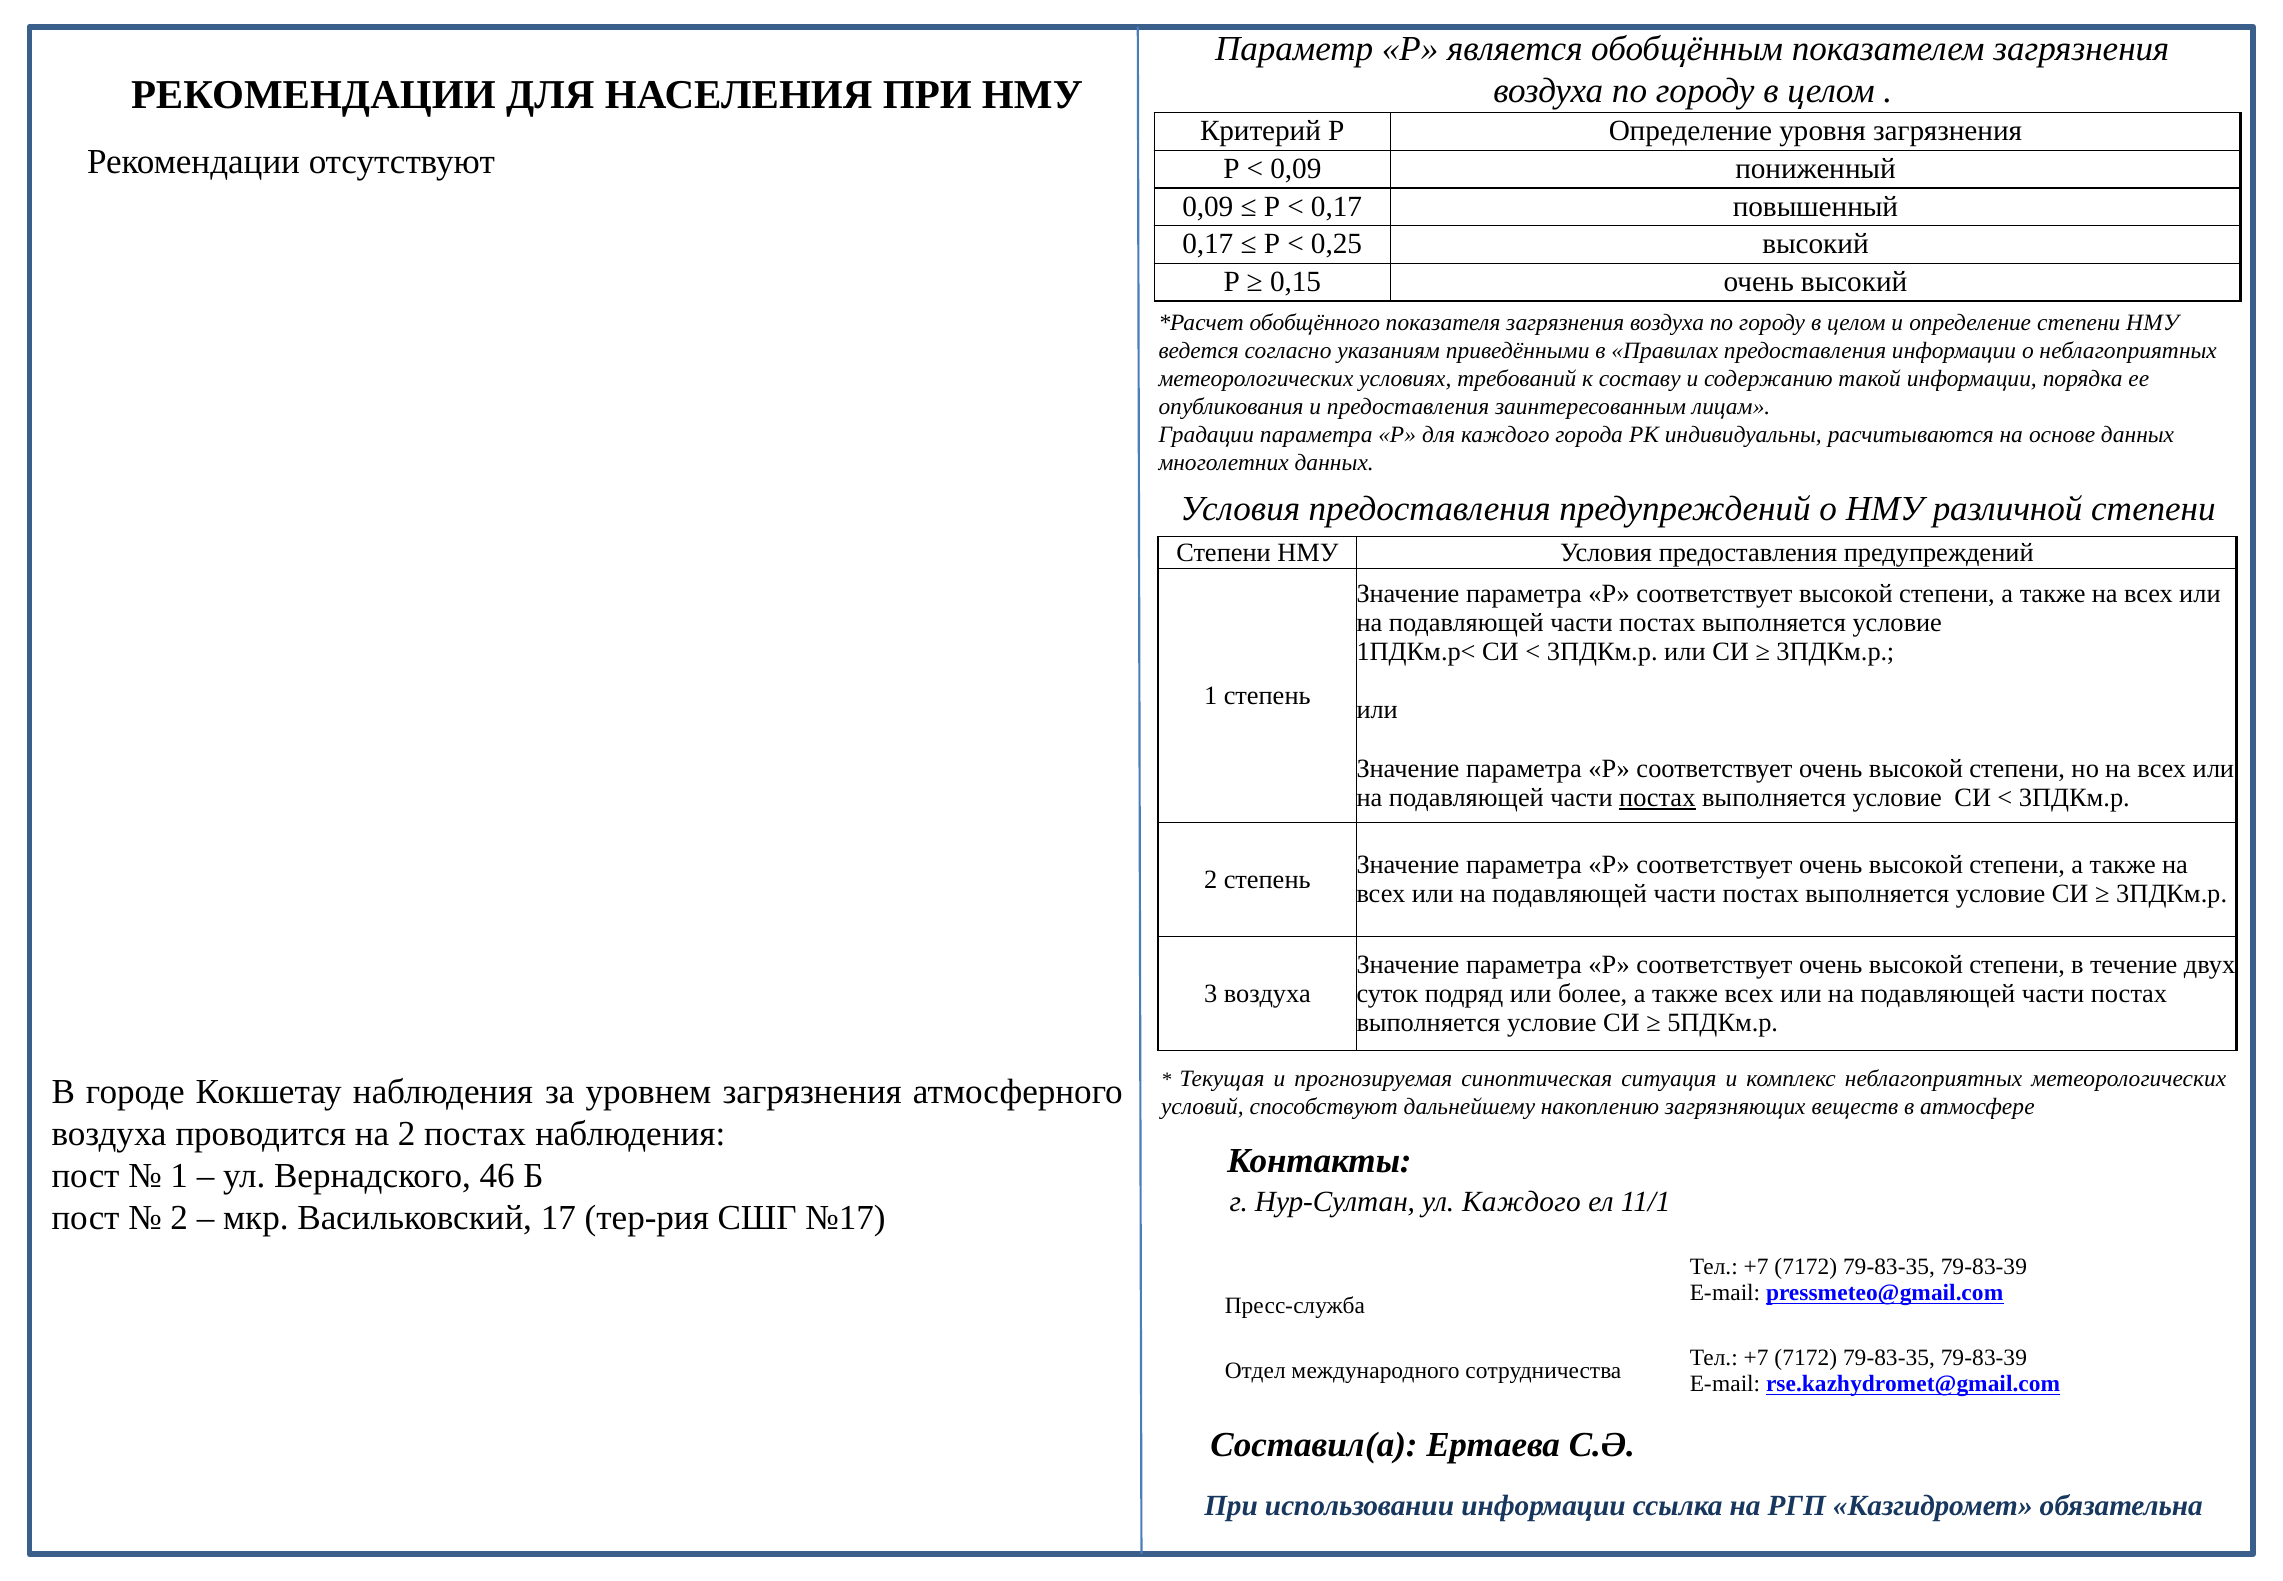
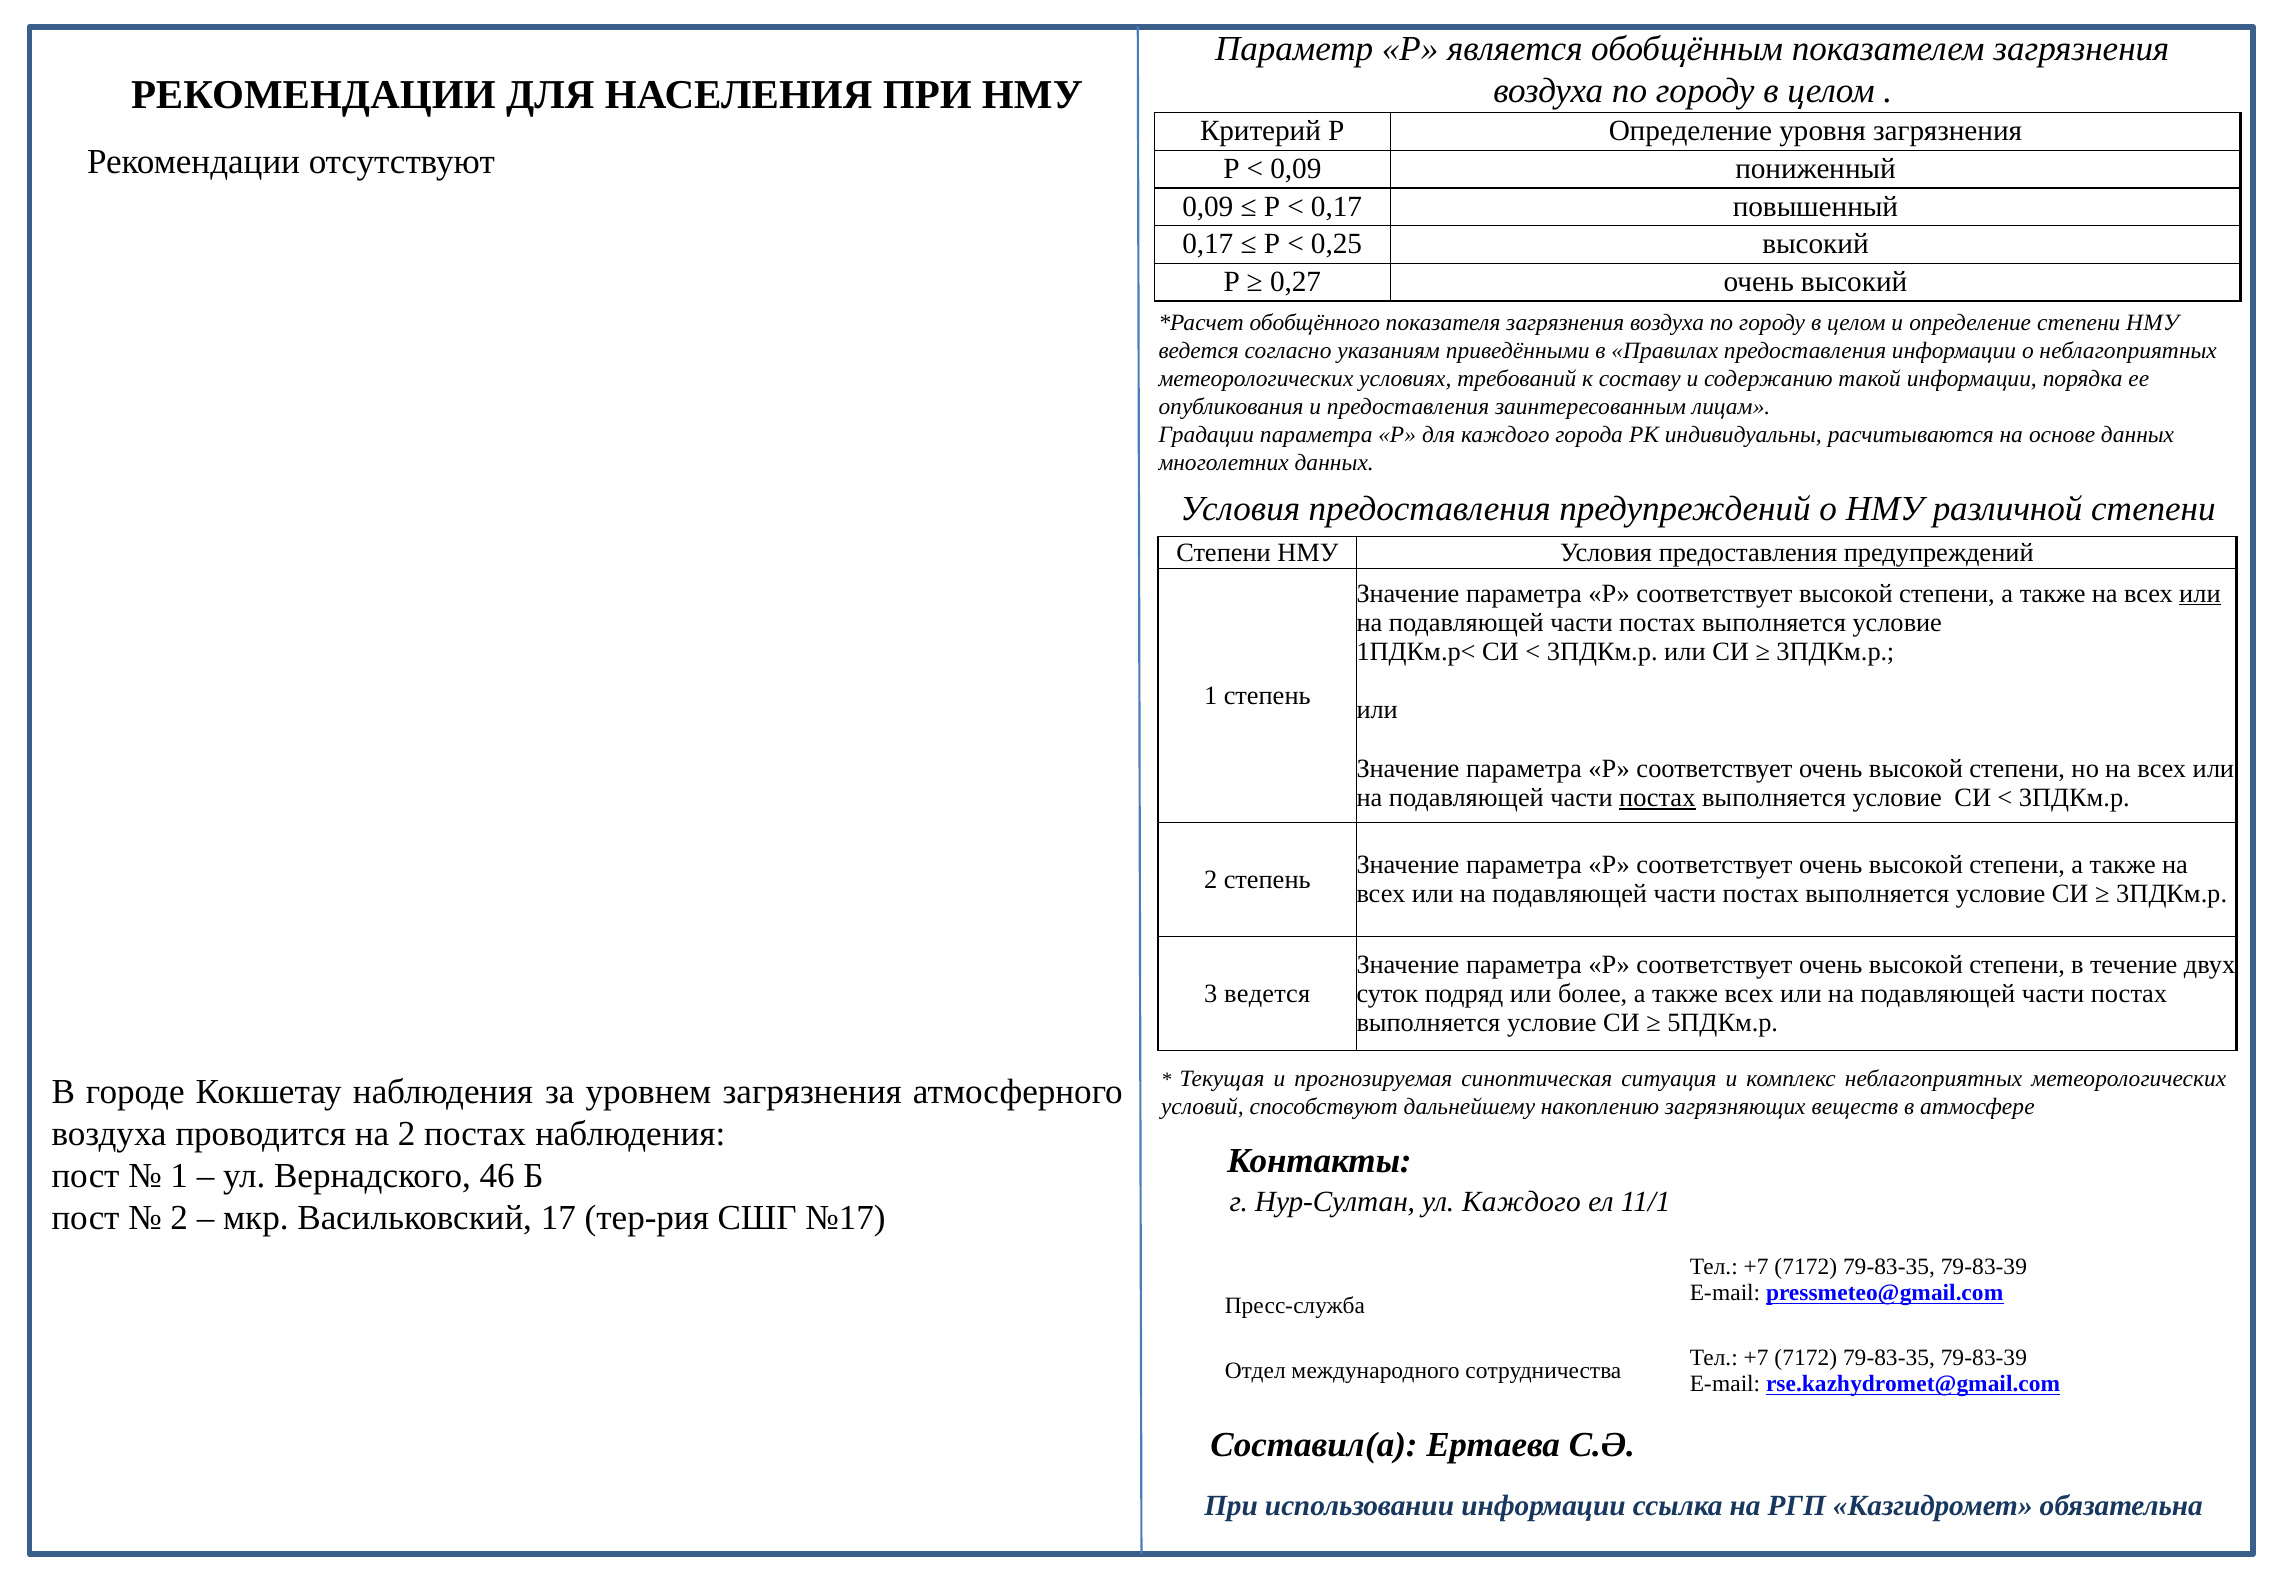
0,15: 0,15 -> 0,27
или at (2200, 593) underline: none -> present
3 воздуха: воздуха -> ведется
